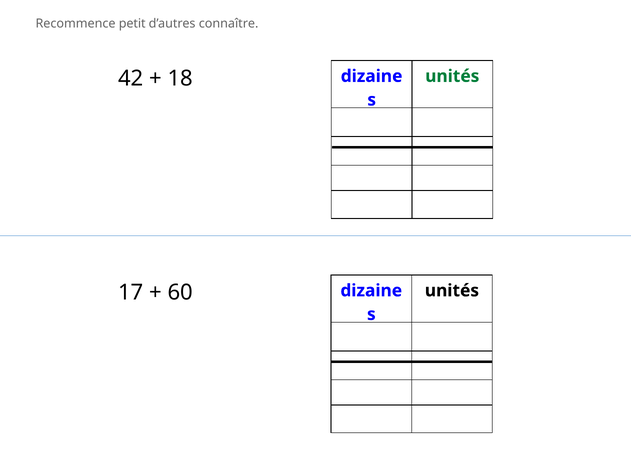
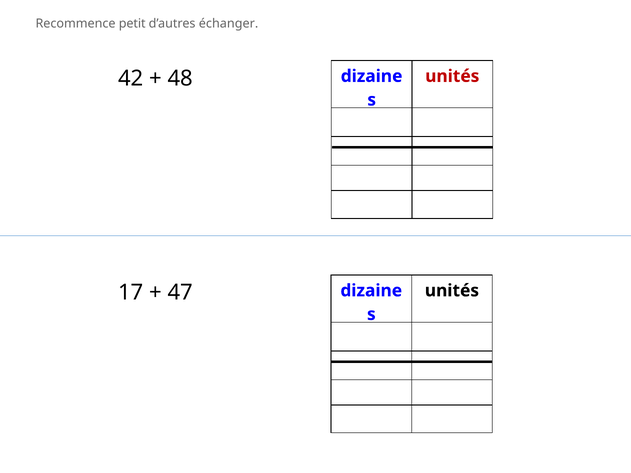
connaître: connaître -> échanger
18: 18 -> 48
unités at (452, 76) colour: green -> red
60: 60 -> 47
